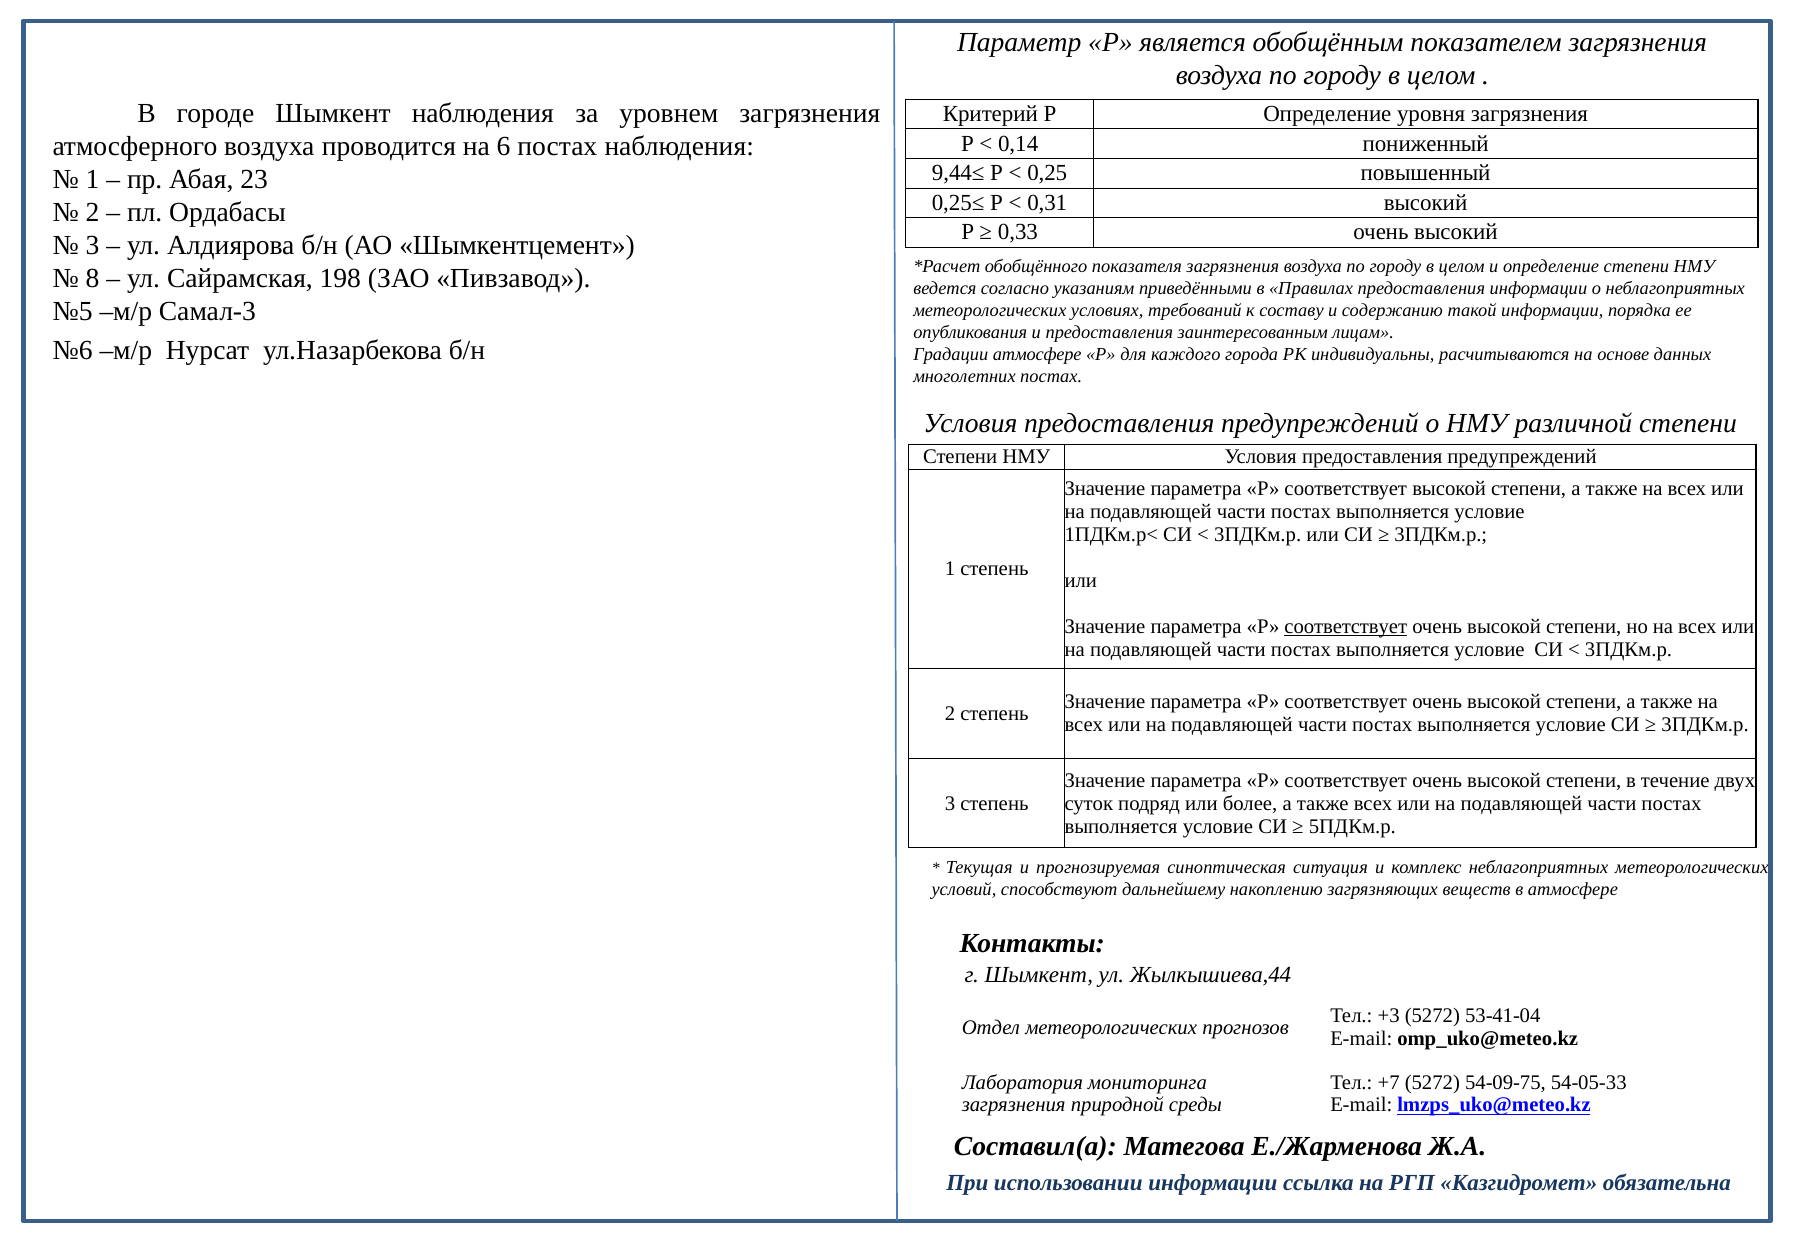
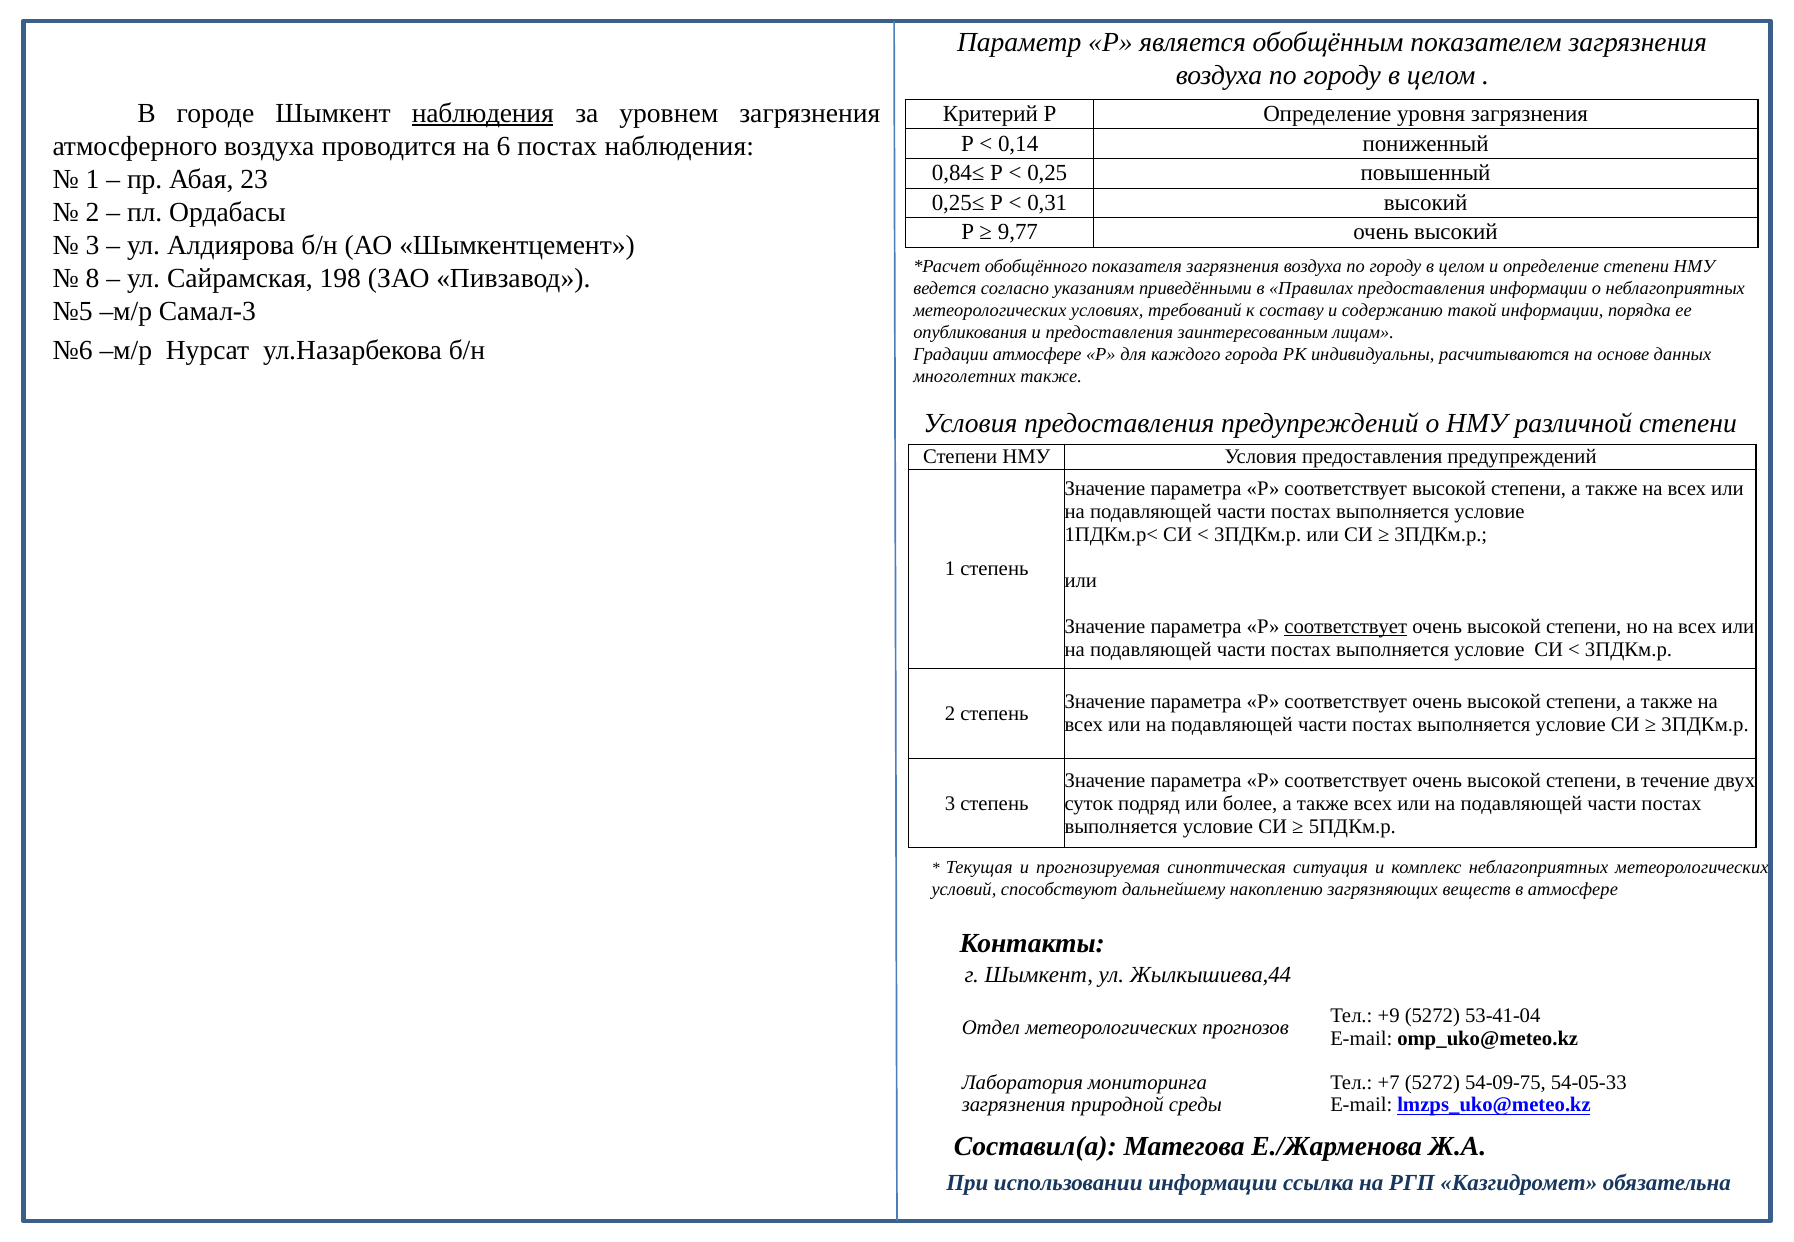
наблюдения at (483, 113) underline: none -> present
9,44≤: 9,44≤ -> 0,84≤
0,33: 0,33 -> 9,77
многолетних постах: постах -> также
+3: +3 -> +9
